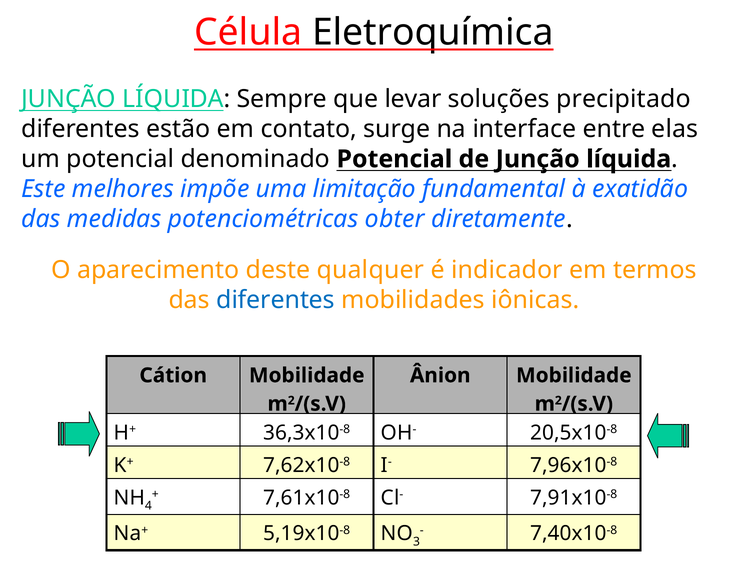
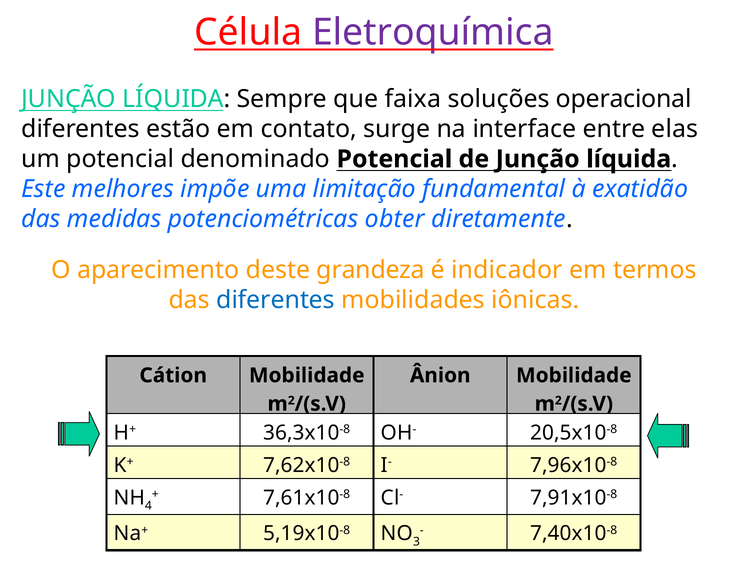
Eletroquímica colour: black -> purple
levar: levar -> faixa
precipitado: precipitado -> operacional
qualquer: qualquer -> grandeza
